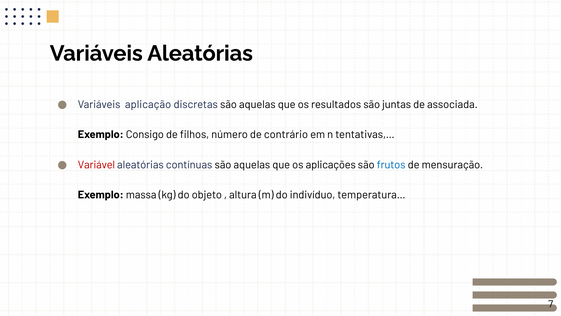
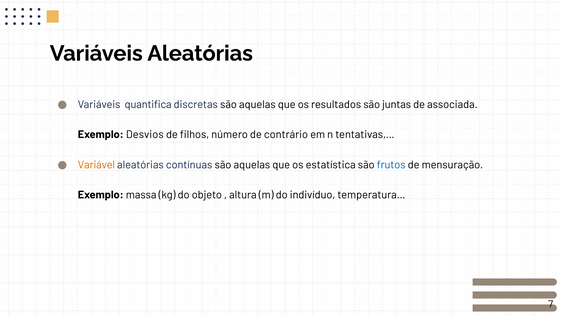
aplicação: aplicação -> quantifica
Consigo: Consigo -> Desvios
Variável colour: red -> orange
aplicações: aplicações -> estatística
